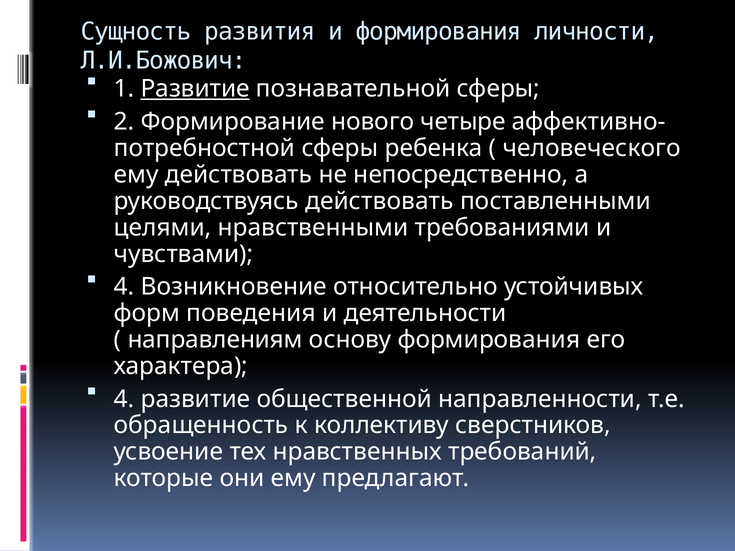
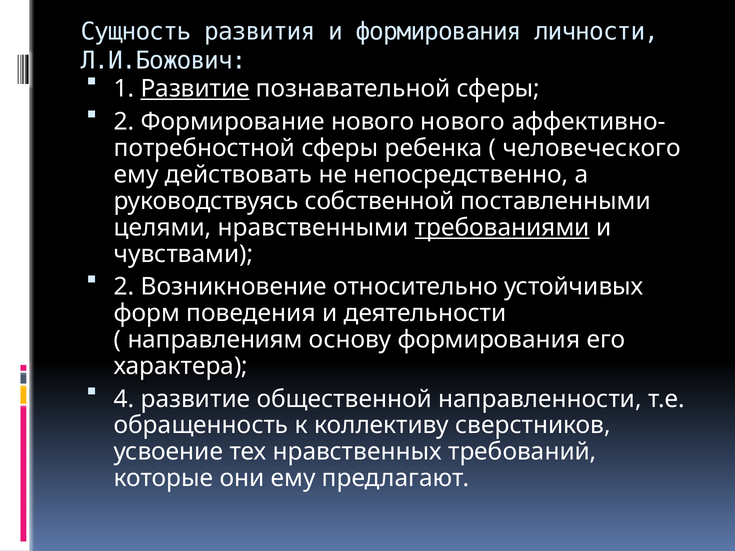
нового четыре: четыре -> нового
руководствуясь действовать: действовать -> собственной
требованиями underline: none -> present
4 at (124, 287): 4 -> 2
